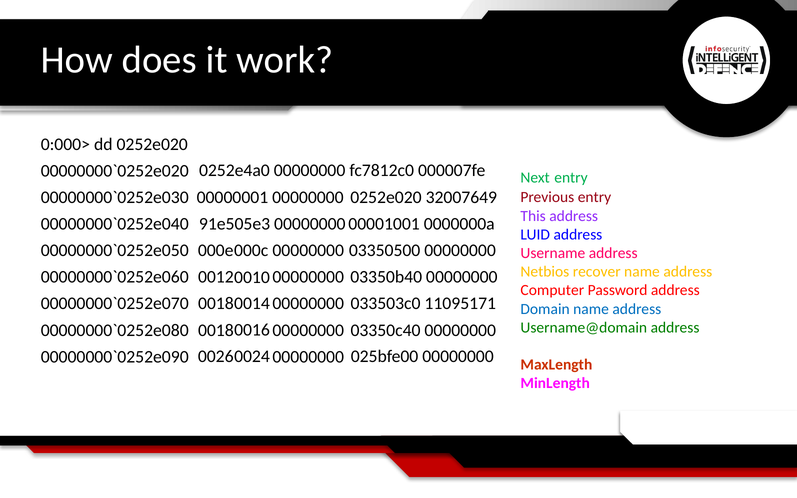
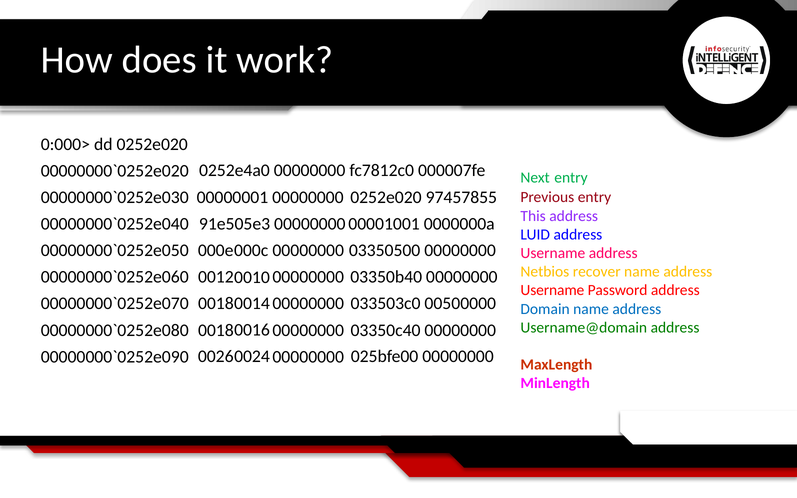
32007649: 32007649 -> 97457855
Computer at (552, 290): Computer -> Username
11095171: 11095171 -> 00500000
